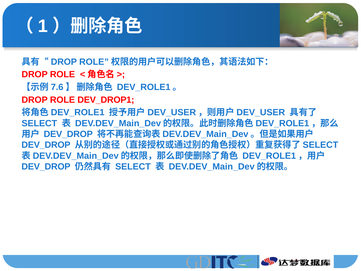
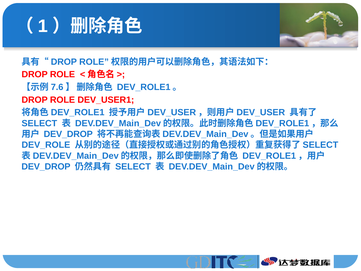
DEV_DROP1: DEV_DROP1 -> DEV_USER1
DEV_DROP at (46, 145): DEV_DROP -> DEV_ROLE
